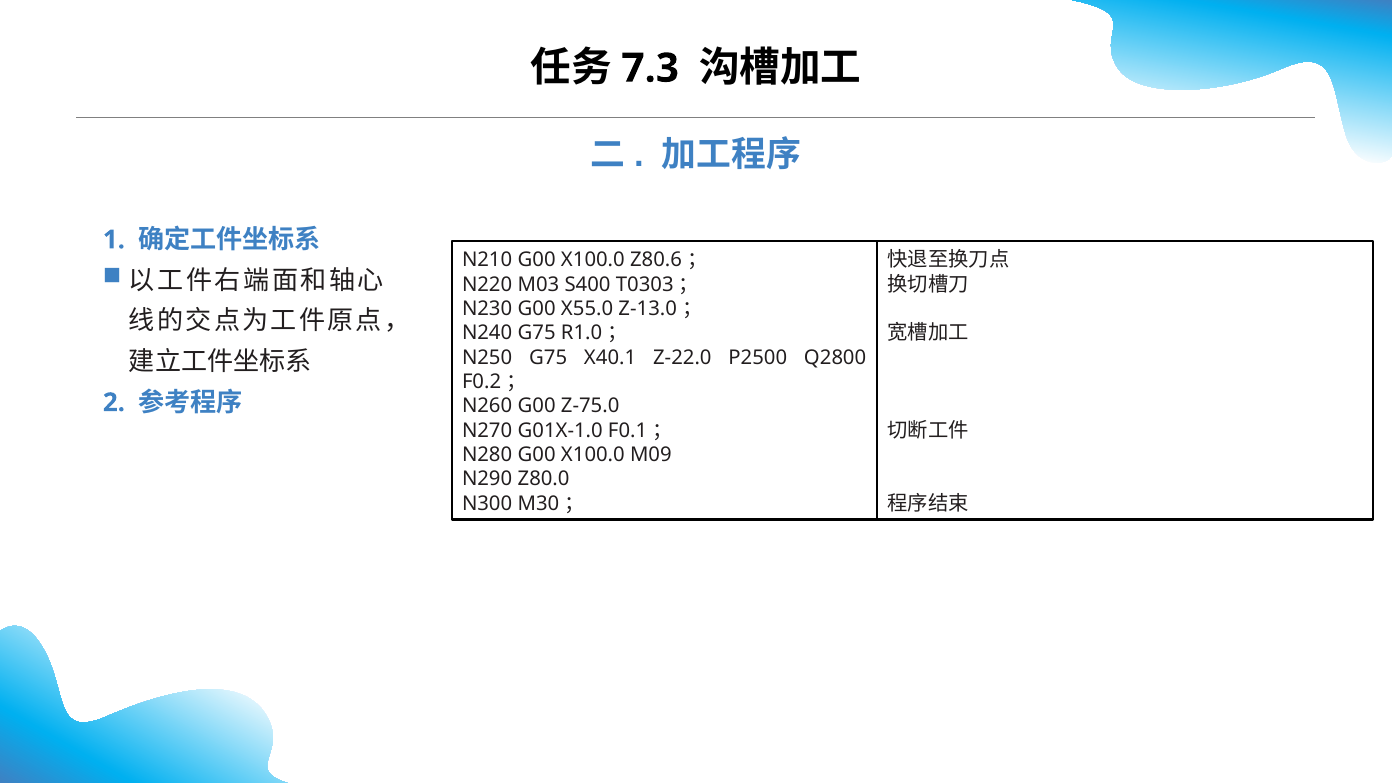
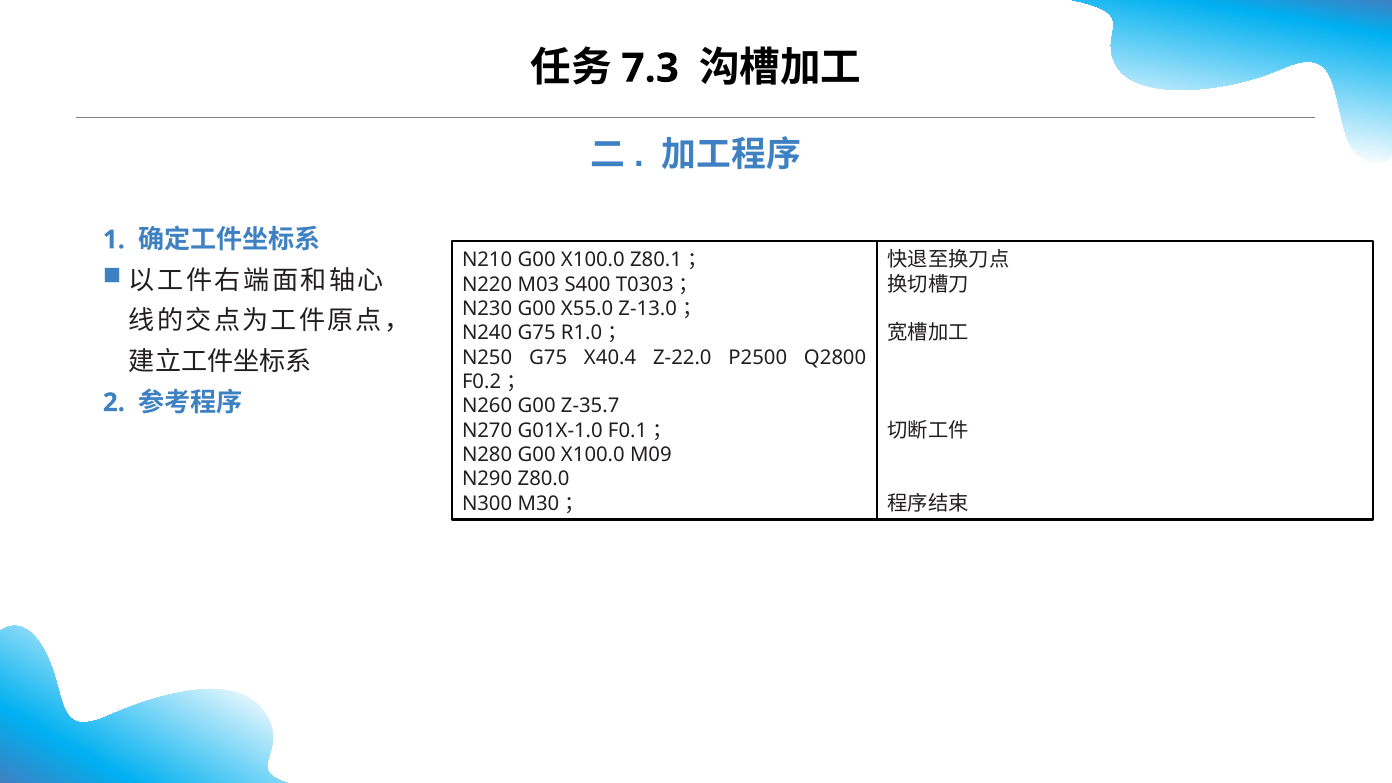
Z80.6: Z80.6 -> Z80.1
X40.1: X40.1 -> X40.4
Z-75.0: Z-75.0 -> Z-35.7
